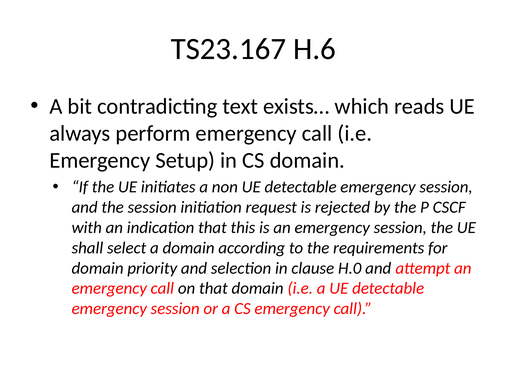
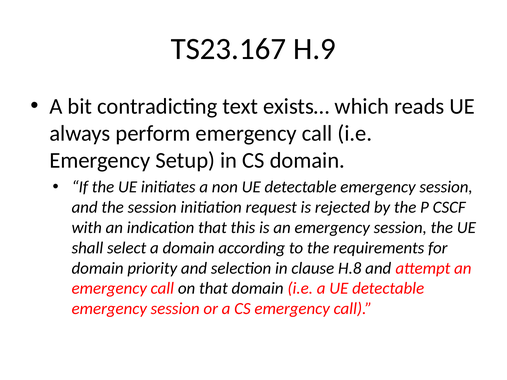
H.6: H.6 -> H.9
H.0: H.0 -> H.8
